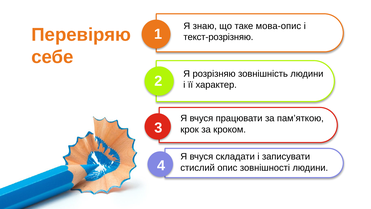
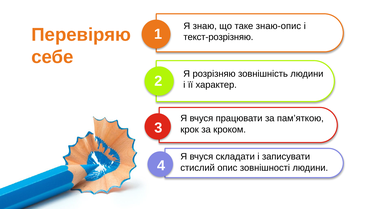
мова-опис: мова-опис -> знаю-опис
